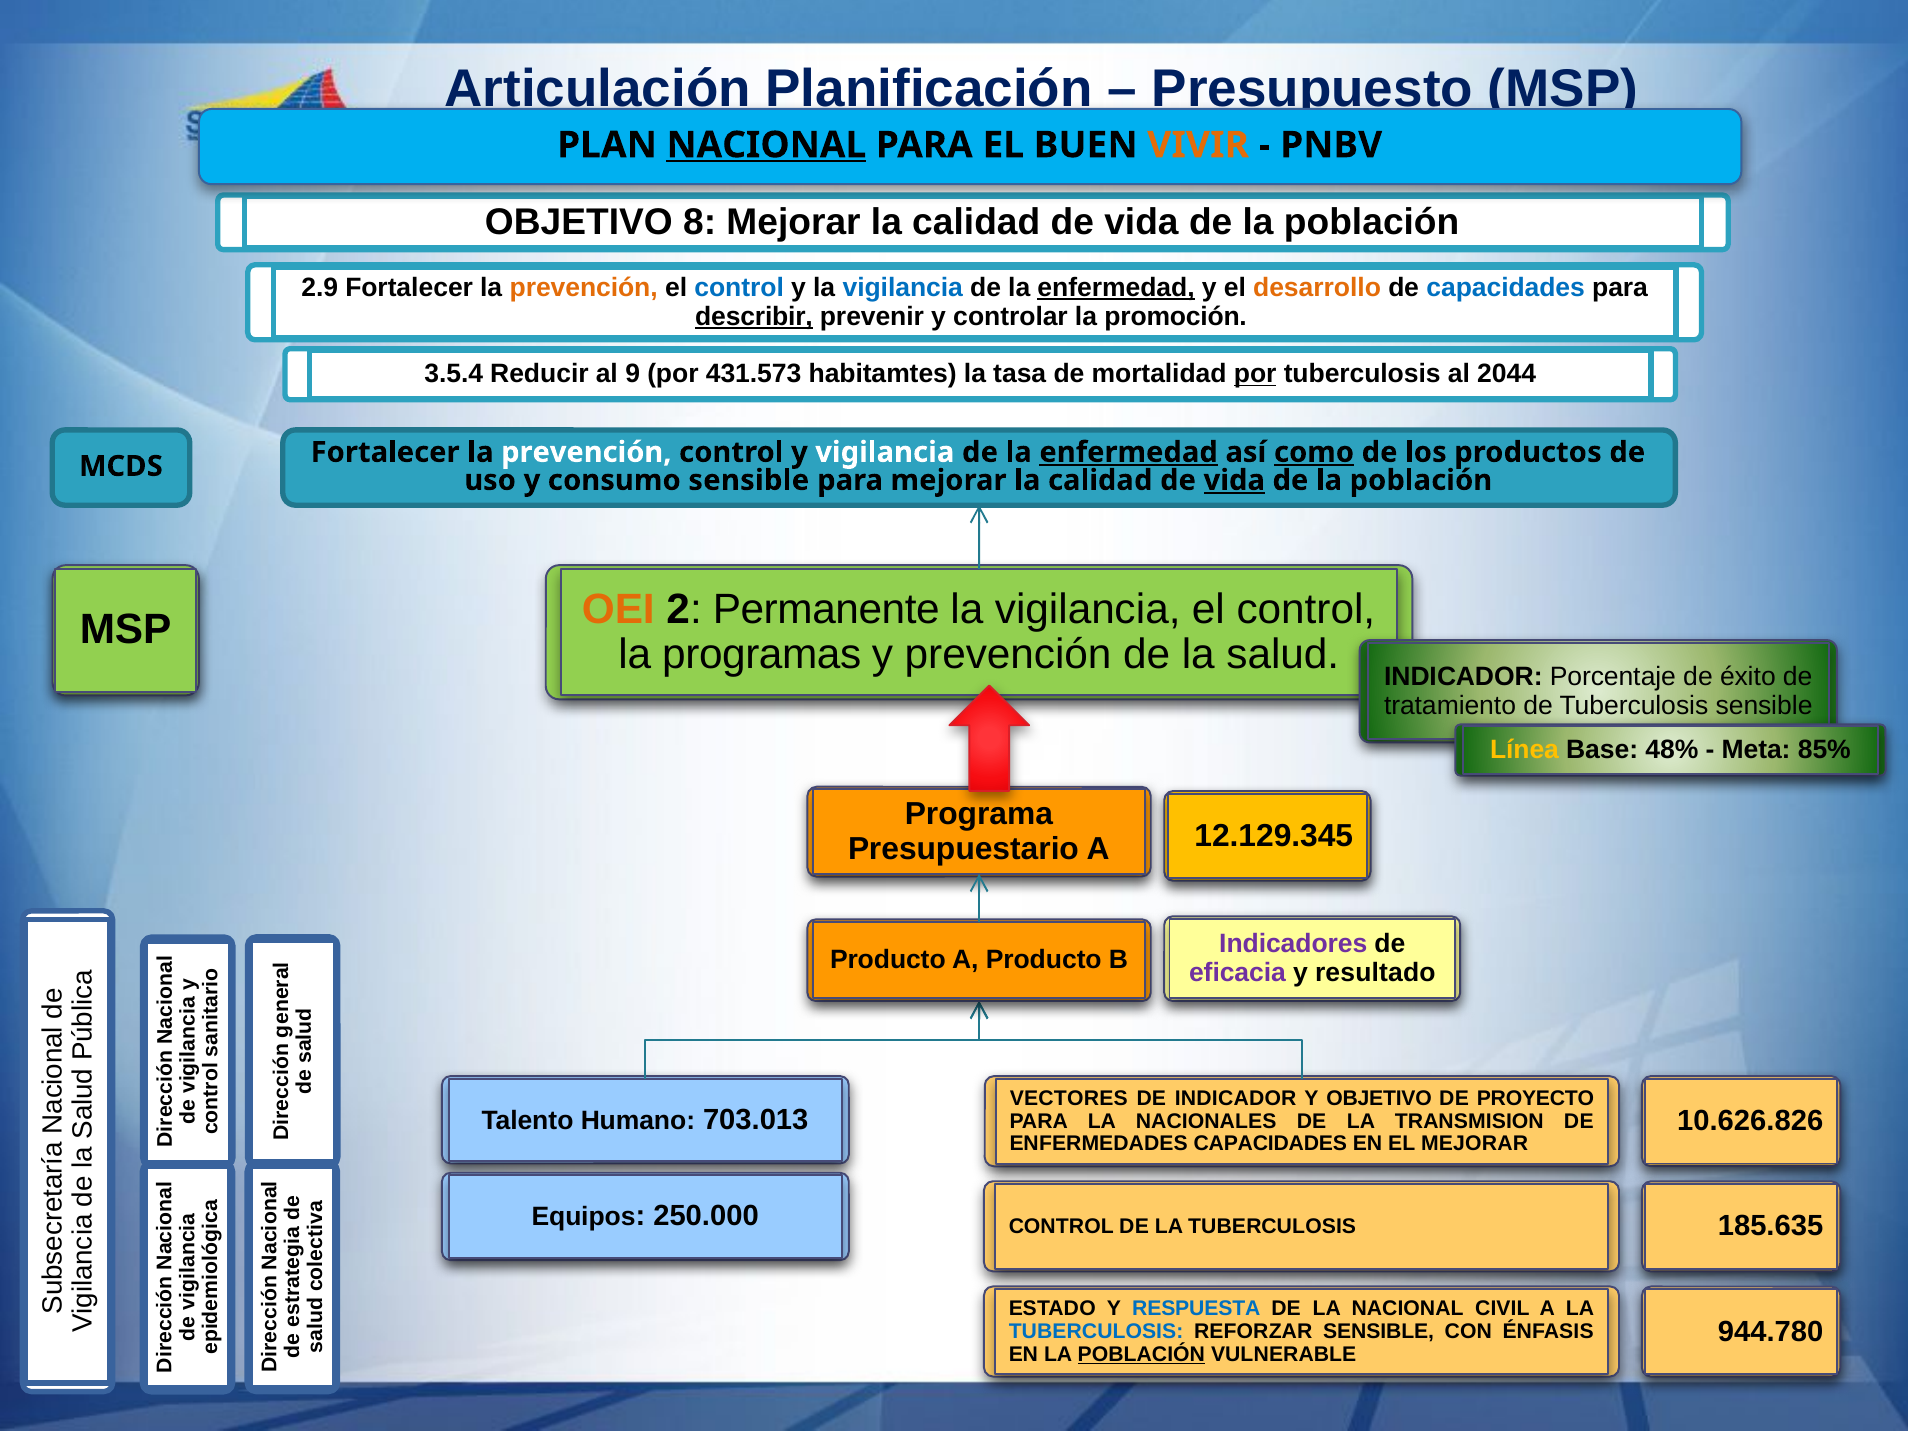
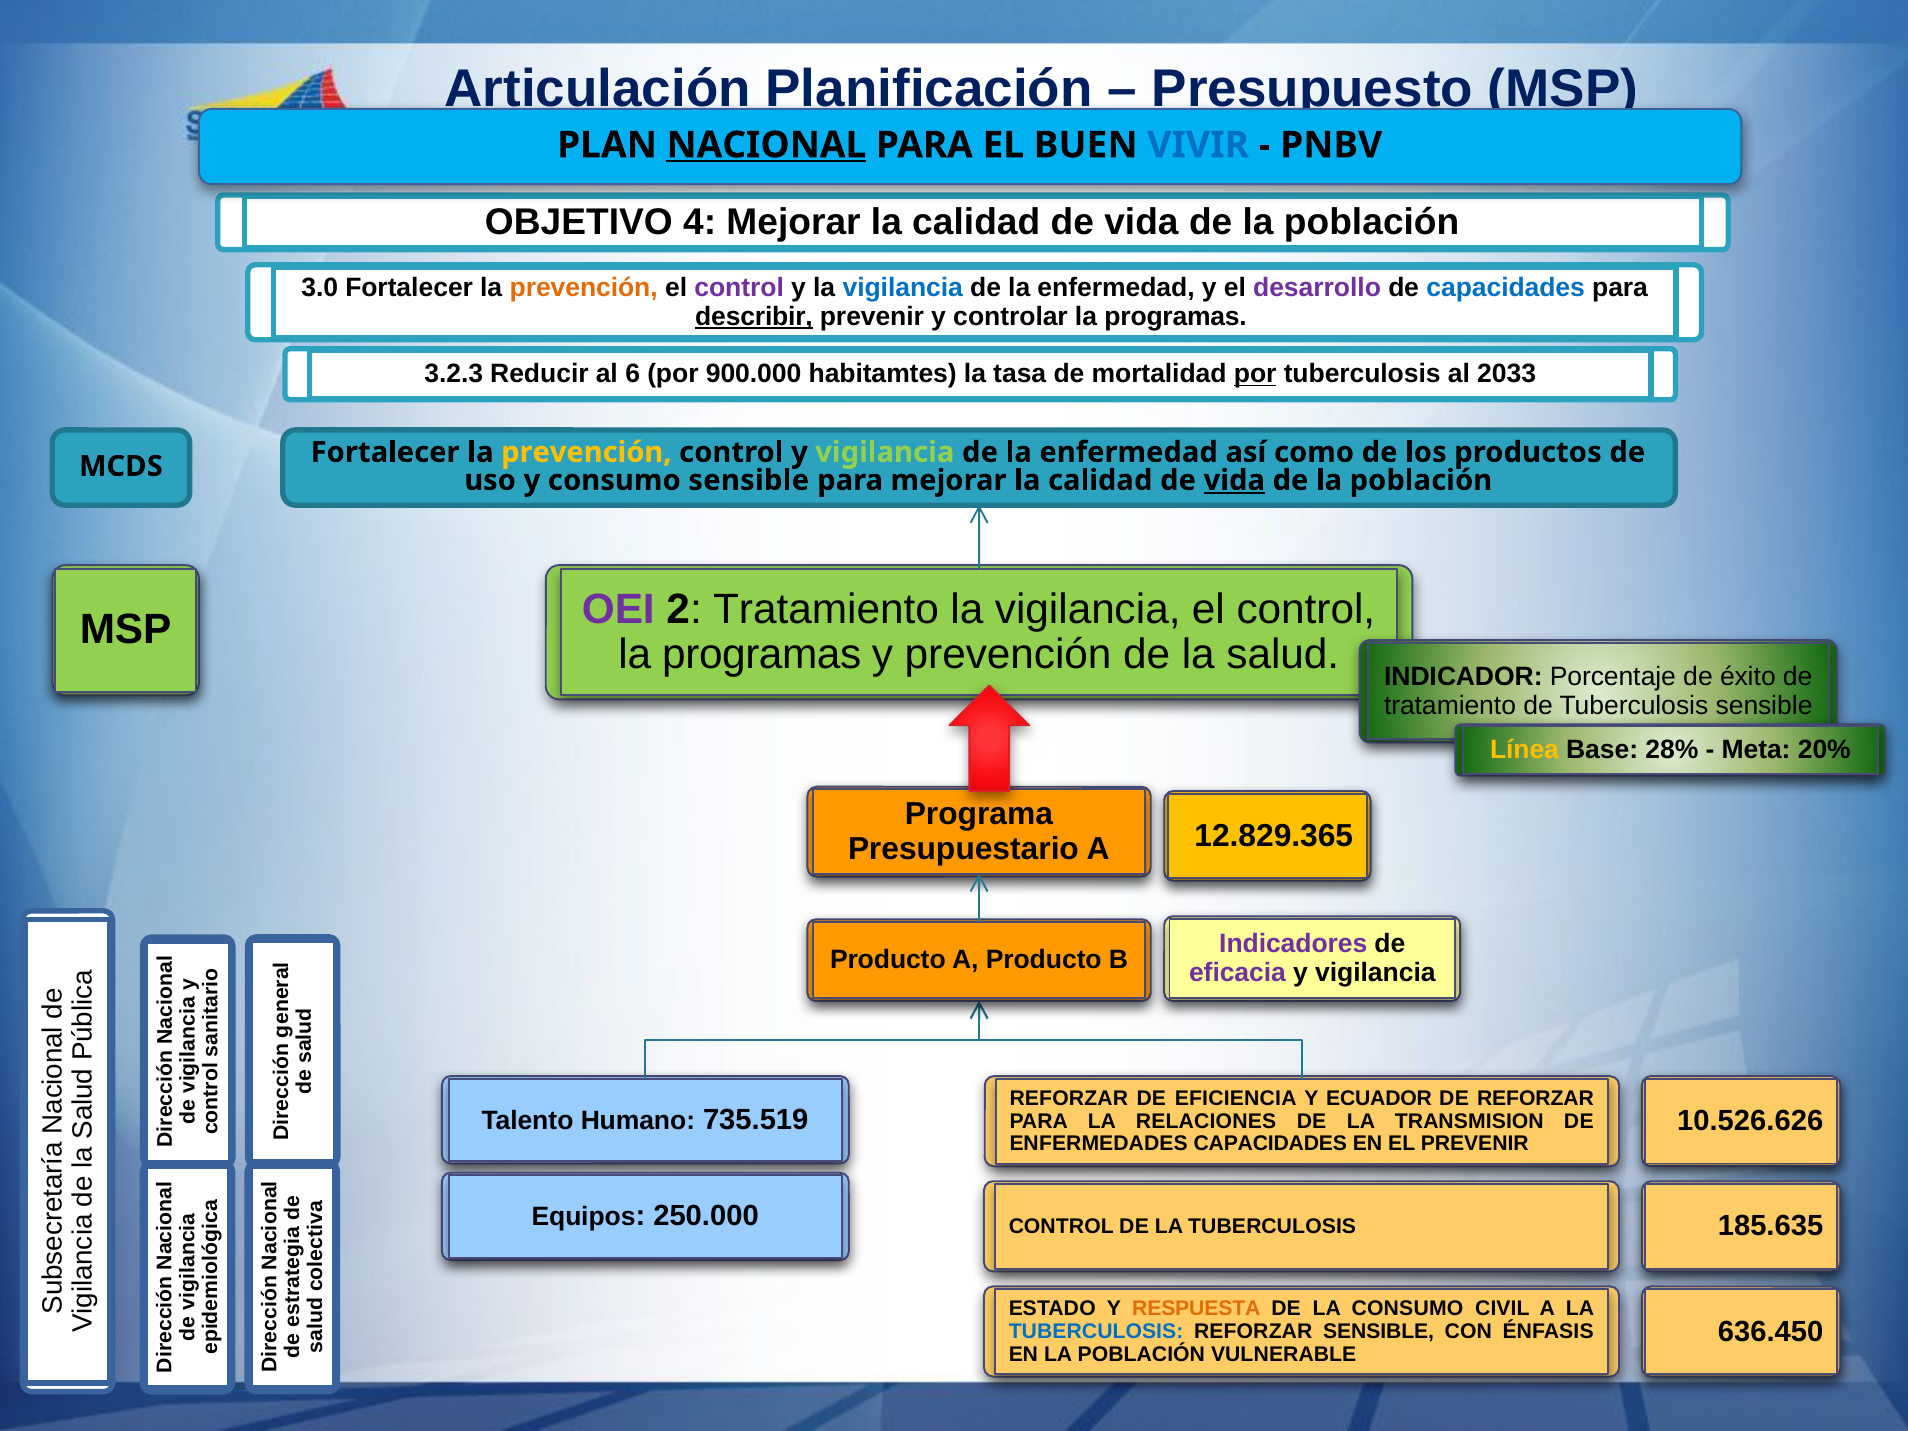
VIVIR colour: orange -> blue
8: 8 -> 4
2.9: 2.9 -> 3.0
control at (739, 288) colour: blue -> purple
enfermedad at (1116, 288) underline: present -> none
desarrollo colour: orange -> purple
controlar la promoción: promoción -> programas
3.5.4: 3.5.4 -> 3.2.3
9: 9 -> 6
431.573: 431.573 -> 900.000
2044: 2044 -> 2033
prevención at (586, 452) colour: white -> yellow
vigilancia at (885, 452) colour: white -> light green
enfermedad at (1129, 452) underline: present -> none
como underline: present -> none
OEI colour: orange -> purple
2 Permanente: Permanente -> Tratamiento
48%: 48% -> 28%
85%: 85% -> 20%
12.129.345: 12.129.345 -> 12.829.365
resultado at (1375, 973): resultado -> vigilancia
VECTORES at (1069, 1098): VECTORES -> REFORZAR
DE INDICADOR: INDICADOR -> EFICIENCIA
Y OBJETIVO: OBJETIVO -> ECUADOR
DE PROYECTO: PROYECTO -> REFORZAR
10.626.826: 10.626.826 -> 10.526.626
703.013: 703.013 -> 735.519
NACIONALES: NACIONALES -> RELACIONES
EL MEJORAR: MEJORAR -> PREVENIR
RESPUESTA colour: blue -> orange
LA NACIONAL: NACIONAL -> CONSUMO
944.780: 944.780 -> 636.450
POBLACIÓN at (1141, 1354) underline: present -> none
